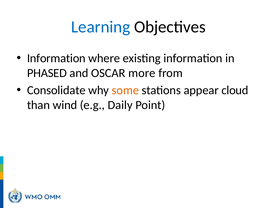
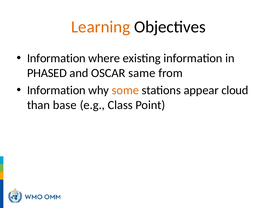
Learning colour: blue -> orange
more: more -> same
Consolidate at (56, 90): Consolidate -> Information
wind: wind -> base
Daily: Daily -> Class
